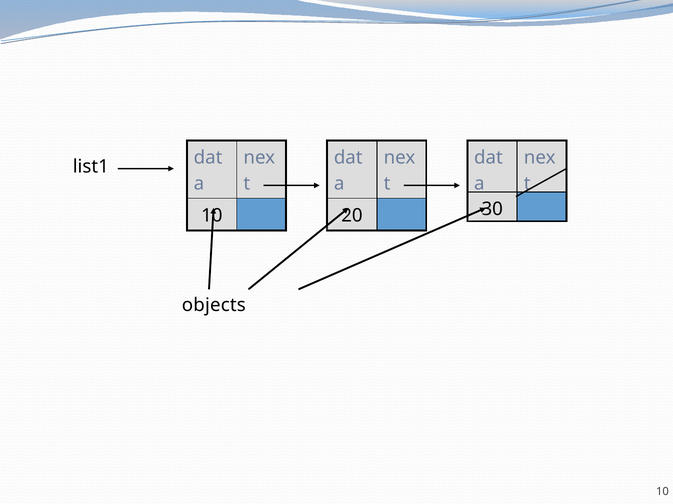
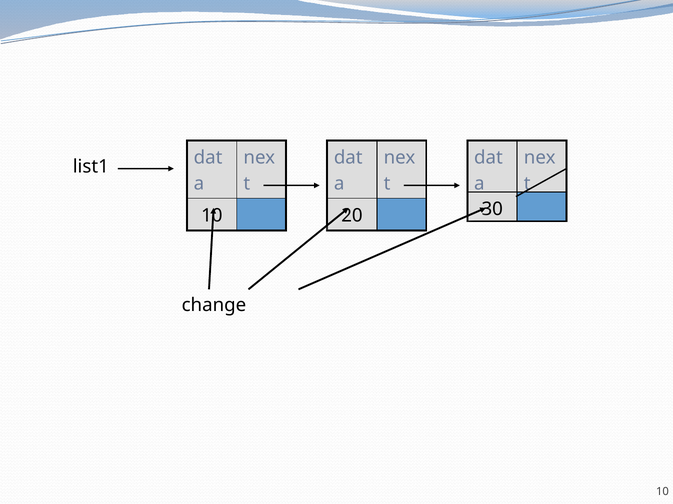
objects: objects -> change
